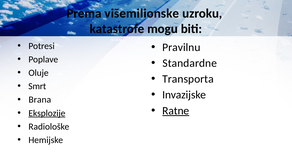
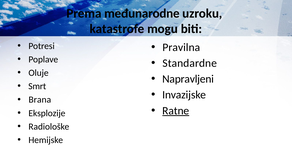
višemilionske: višemilionske -> međunarodne
Pravilnu: Pravilnu -> Pravilna
Transporta: Transporta -> Napravljeni
Eksplozije underline: present -> none
